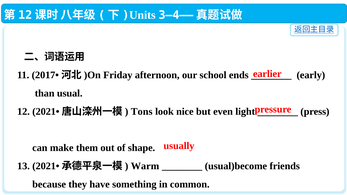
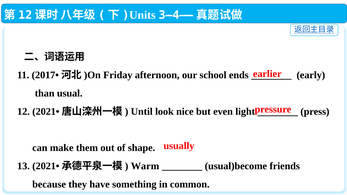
Tons: Tons -> Until
